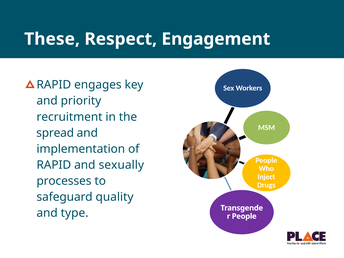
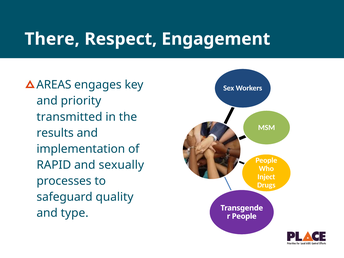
These: These -> There
RAPID at (54, 85): RAPID -> AREAS
recruitment: recruitment -> transmitted
spread: spread -> results
